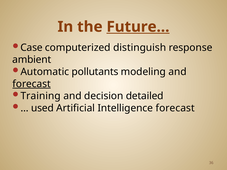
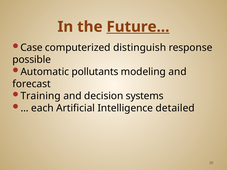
ambient: ambient -> possible
forecast at (32, 84) underline: present -> none
detailed: detailed -> systems
used: used -> each
Intelligence forecast: forecast -> detailed
